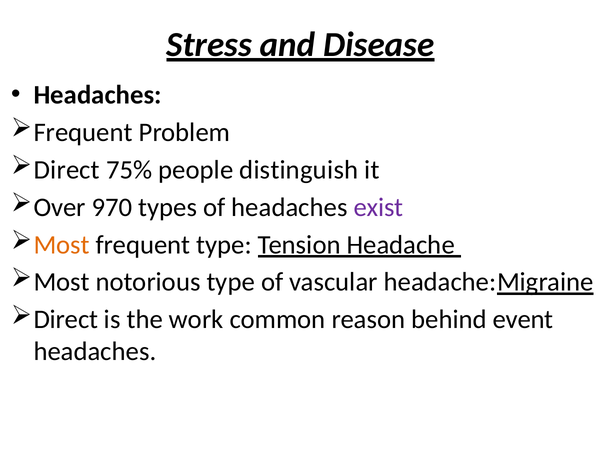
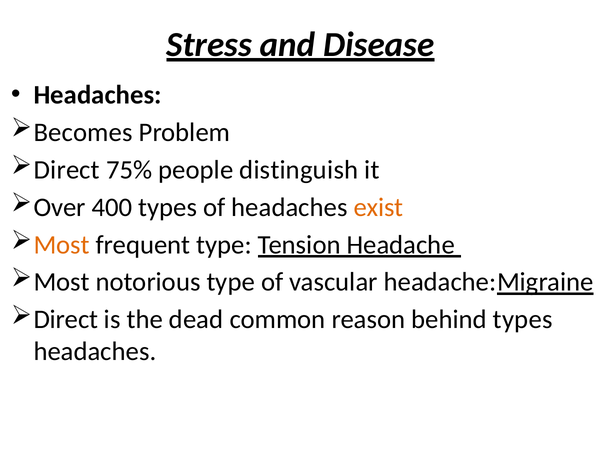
Frequent at (83, 132): Frequent -> Becomes
970: 970 -> 400
exist colour: purple -> orange
work: work -> dead
behind event: event -> types
